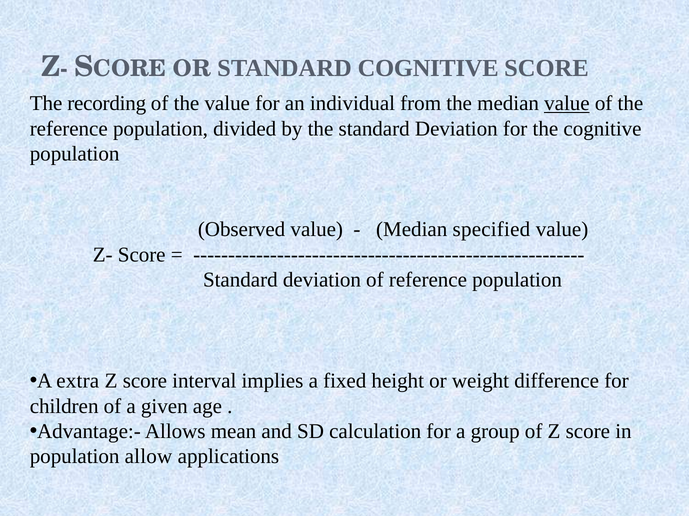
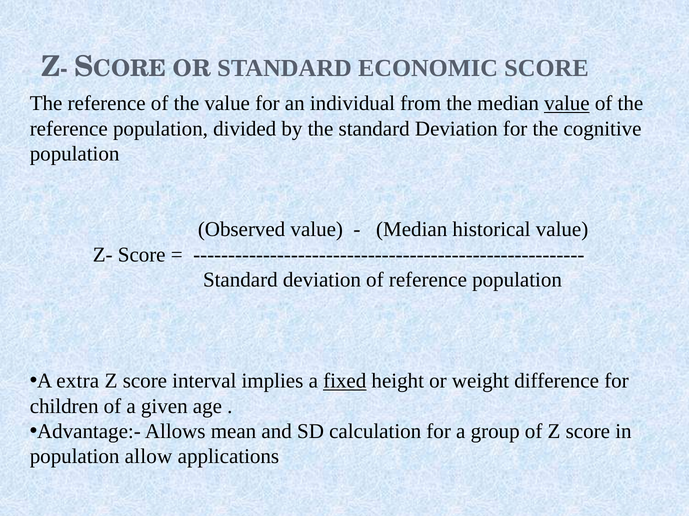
STANDARD COGNITIVE: COGNITIVE -> ECONOMIC
recording at (107, 104): recording -> reference
specified: specified -> historical
fixed underline: none -> present
